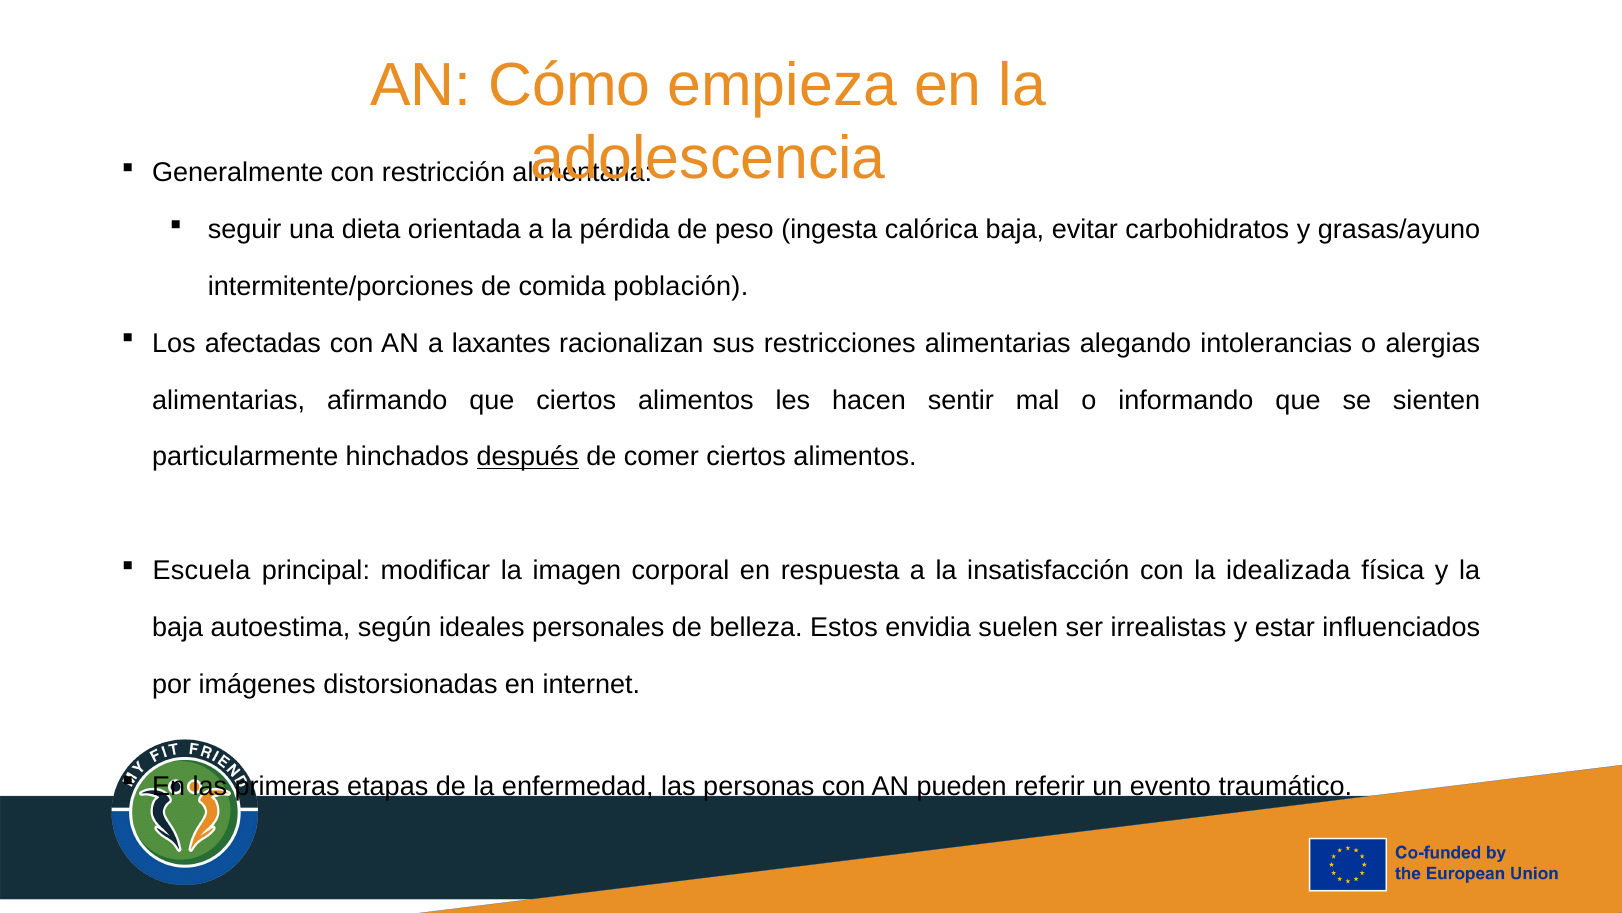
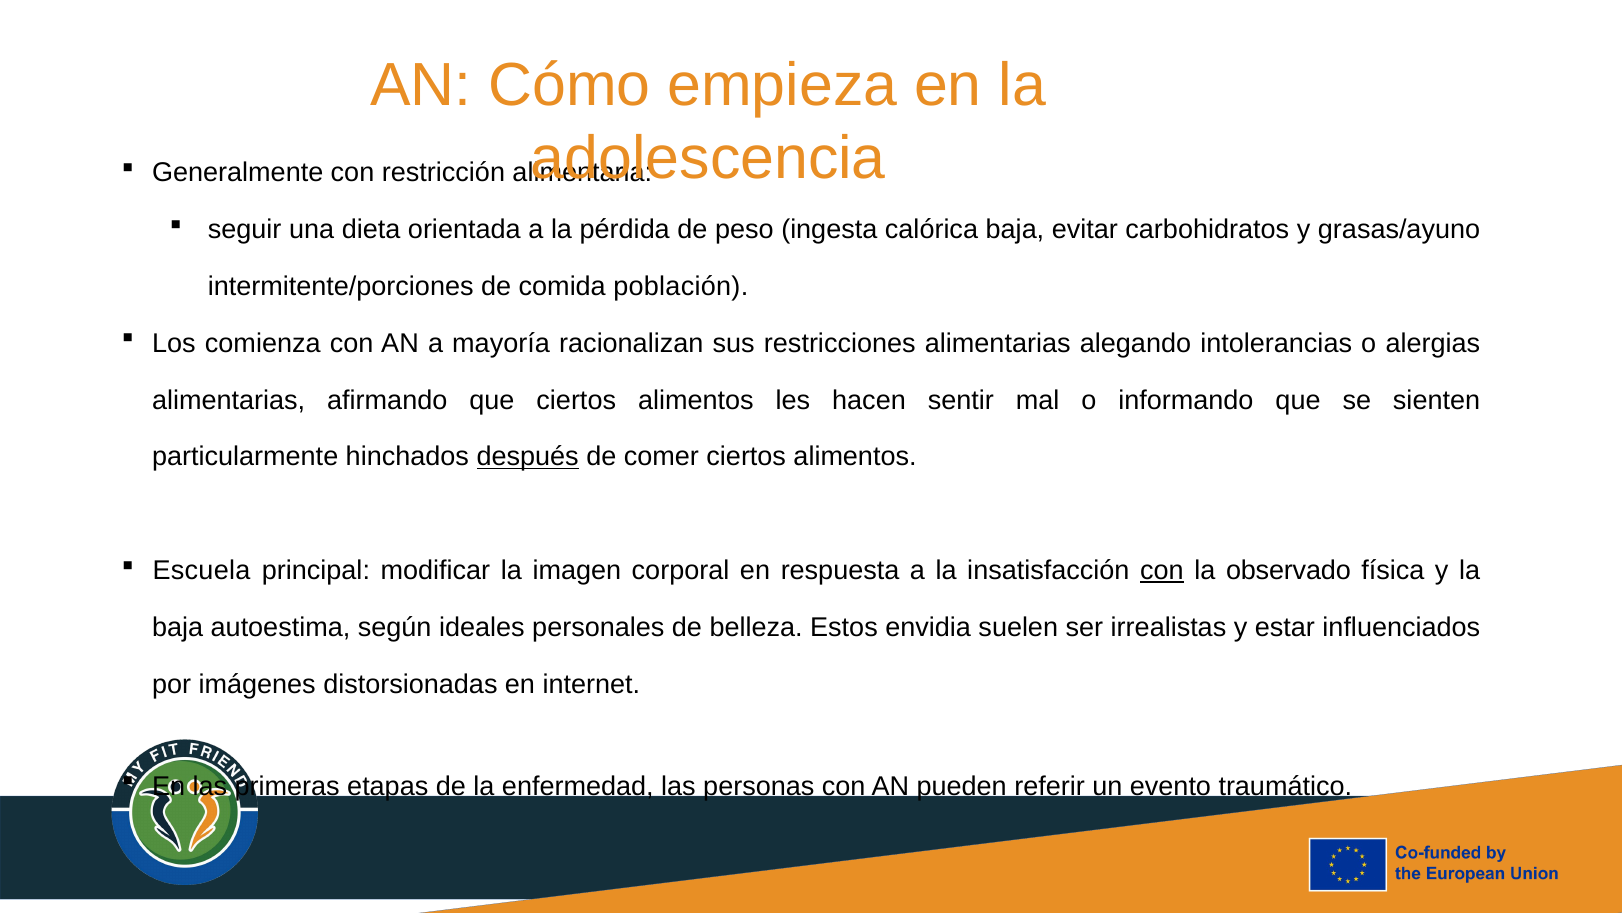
afectadas: afectadas -> comienza
laxantes: laxantes -> mayoría
con at (1162, 570) underline: none -> present
idealizada: idealizada -> observado
